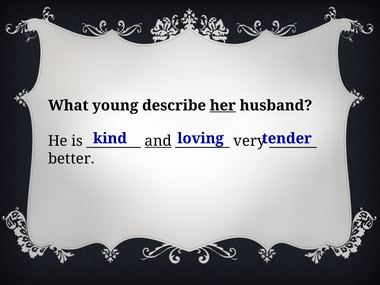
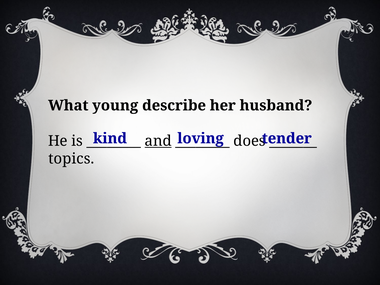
her underline: present -> none
very: very -> does
better: better -> topics
